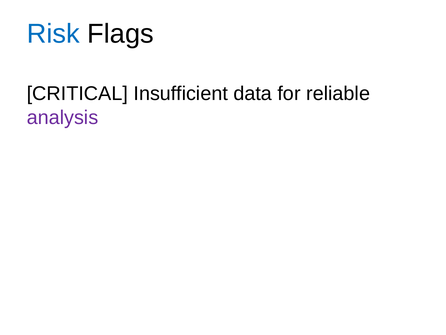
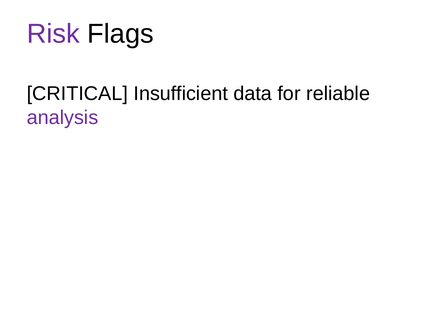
Risk colour: blue -> purple
